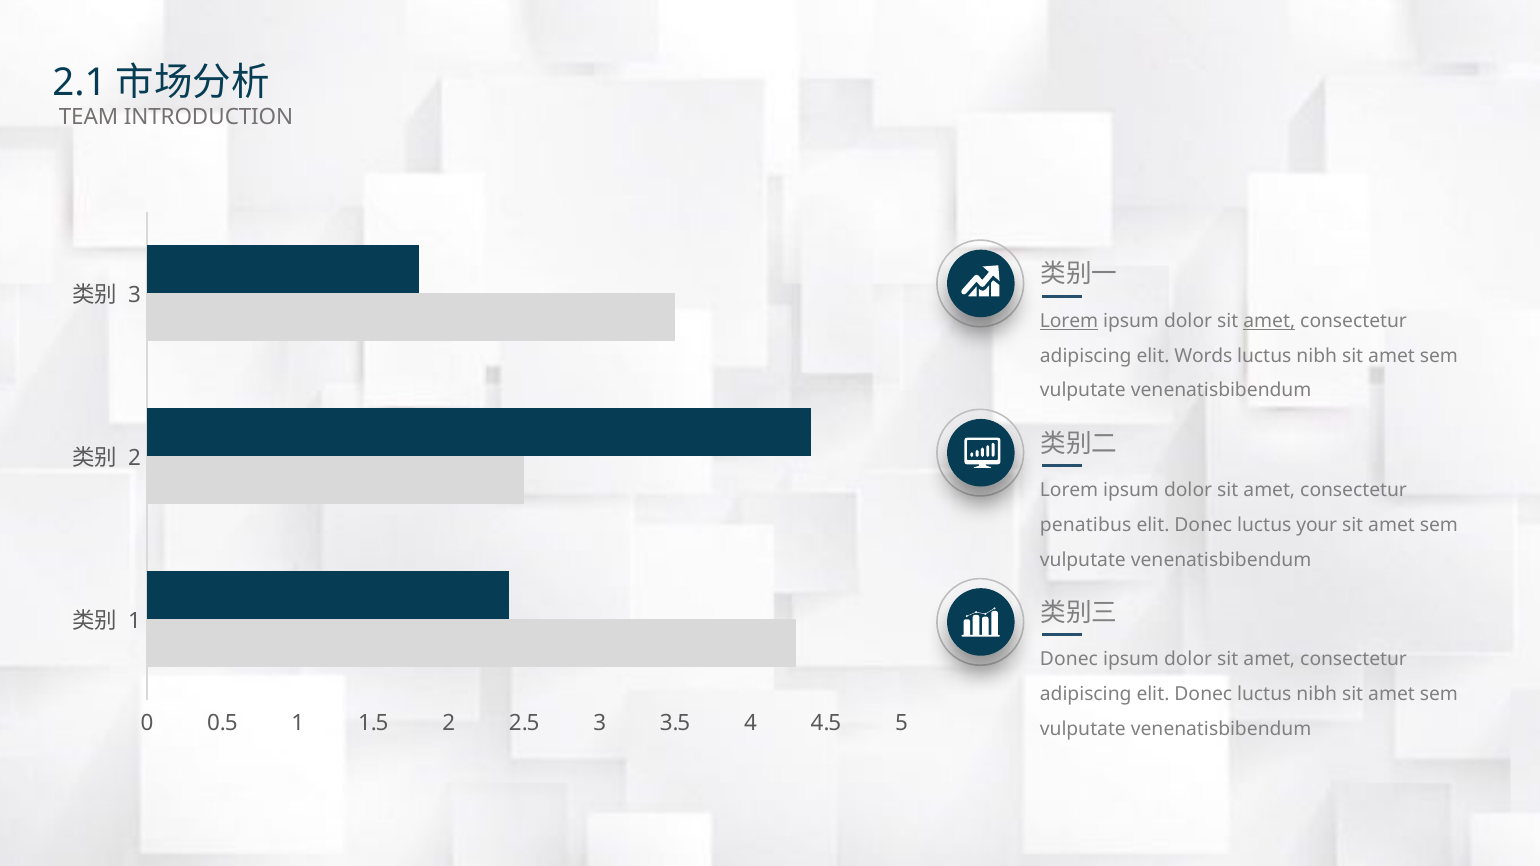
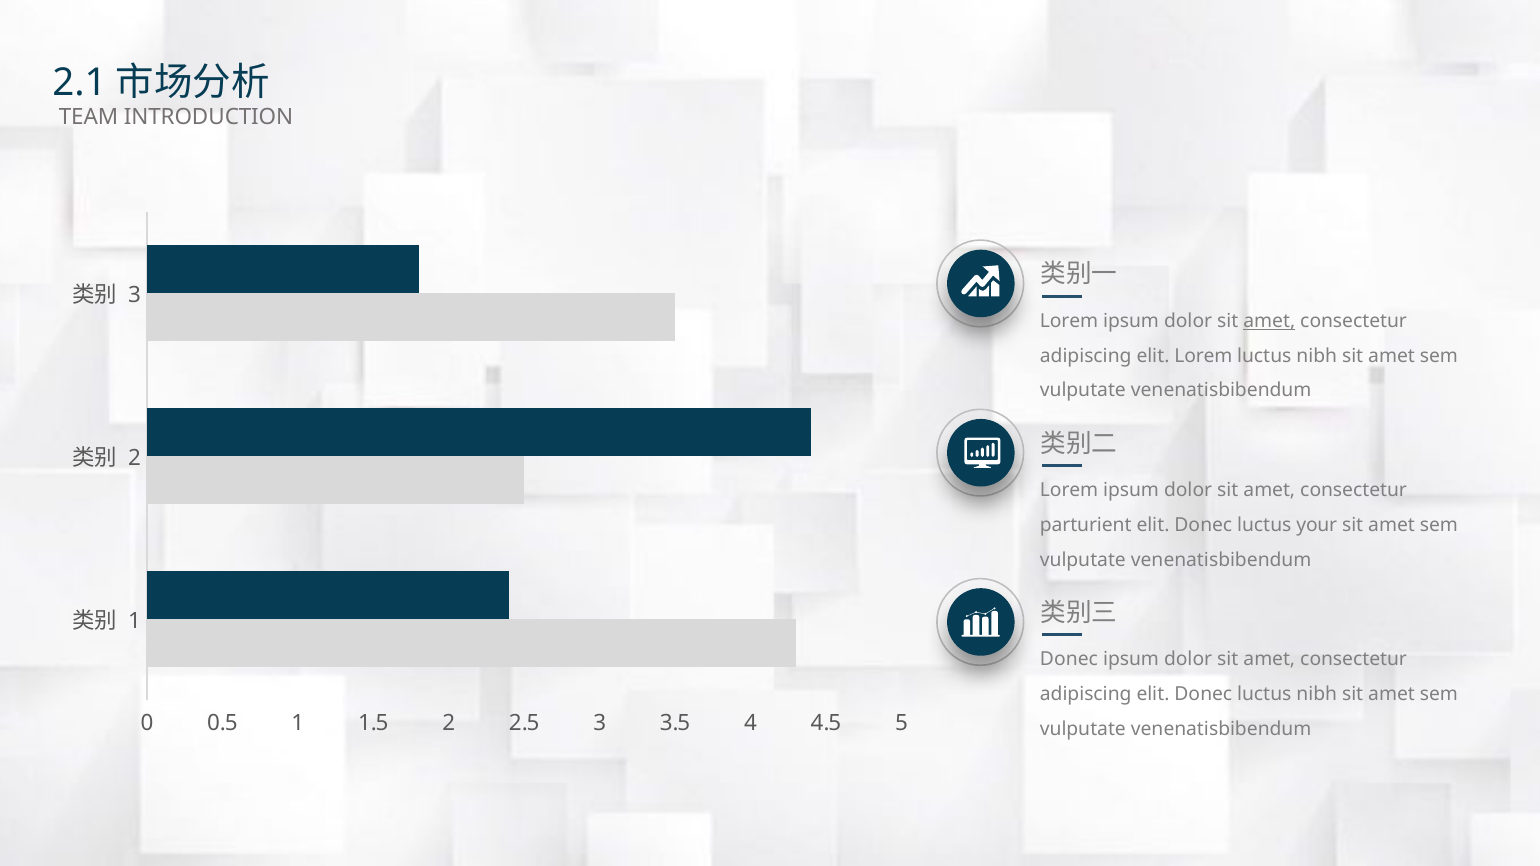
Lorem at (1069, 321) underline: present -> none
elit Words: Words -> Lorem
penatibus: penatibus -> parturient
